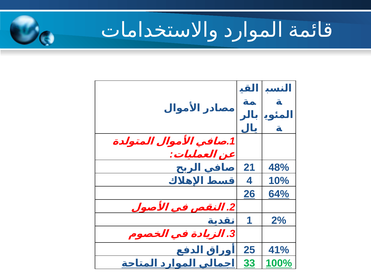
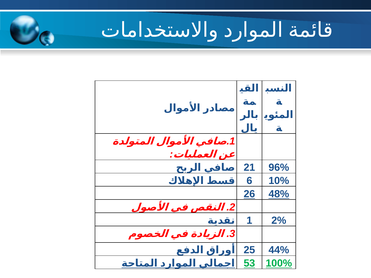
48%: 48% -> 96%
4: 4 -> 6
64%: 64% -> 48%
41%: 41% -> 44%
33: 33 -> 53
